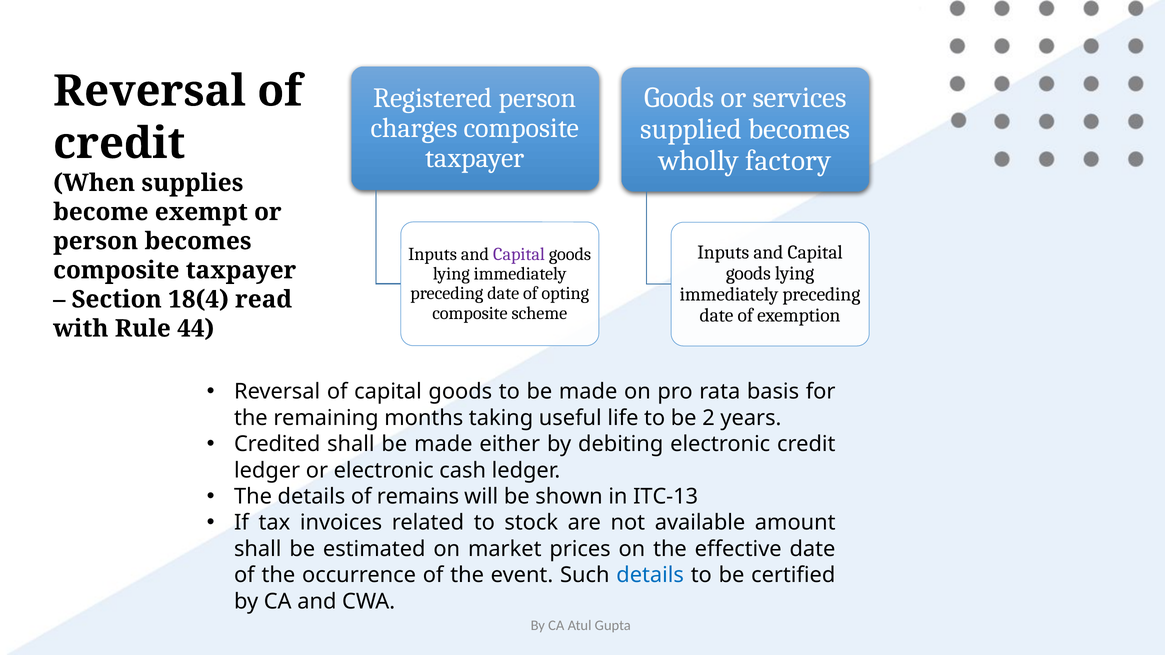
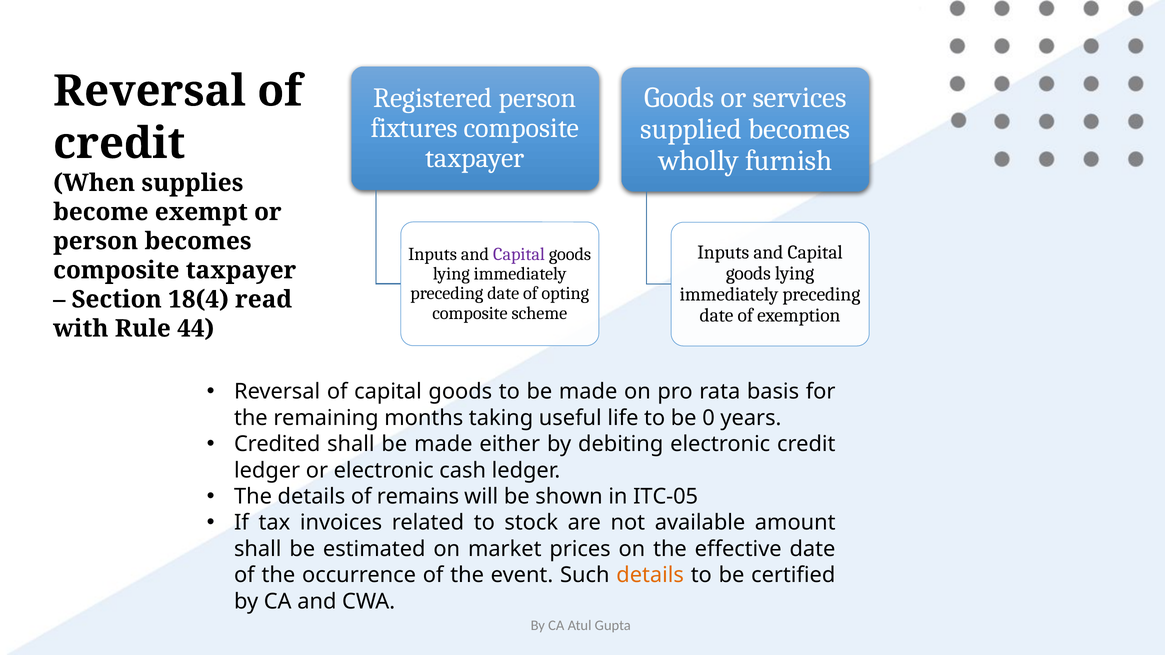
charges: charges -> fixtures
factory: factory -> furnish
2: 2 -> 0
ITC-13: ITC-13 -> ITC-05
details at (650, 575) colour: blue -> orange
